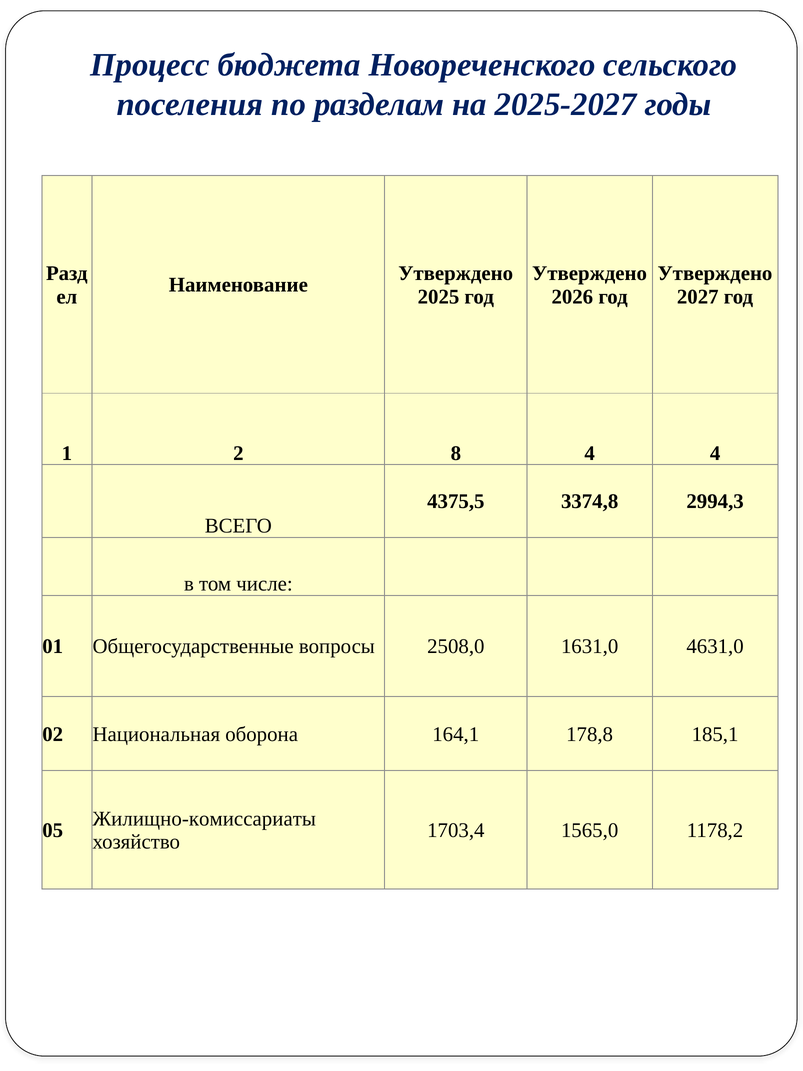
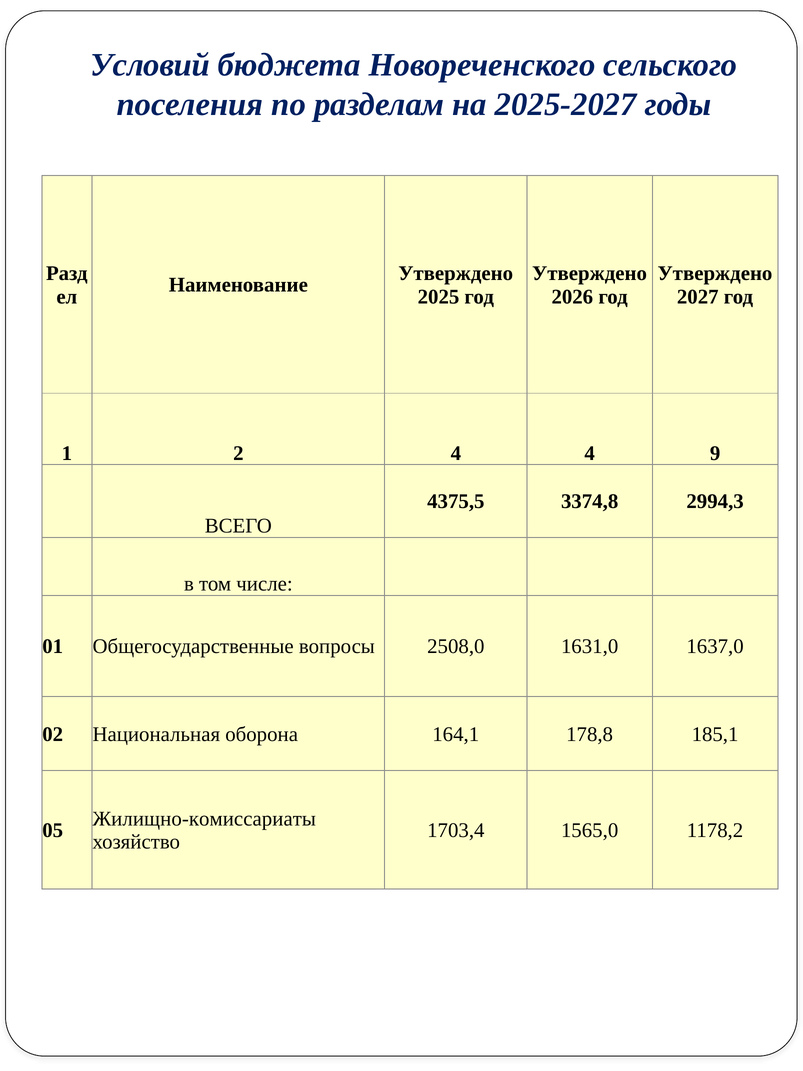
Процесс: Процесс -> Условий
2 8: 8 -> 4
4 4: 4 -> 9
4631,0: 4631,0 -> 1637,0
